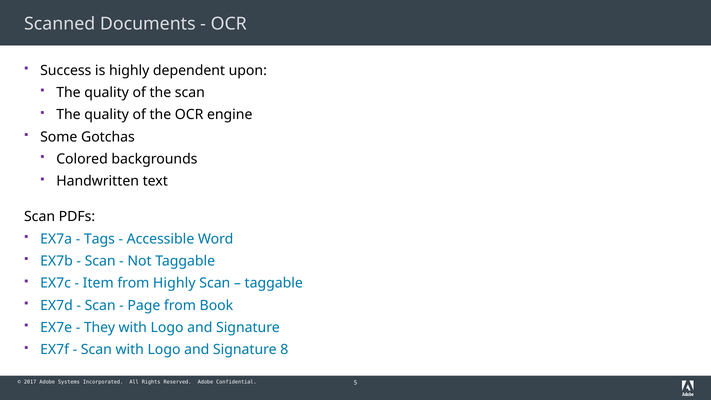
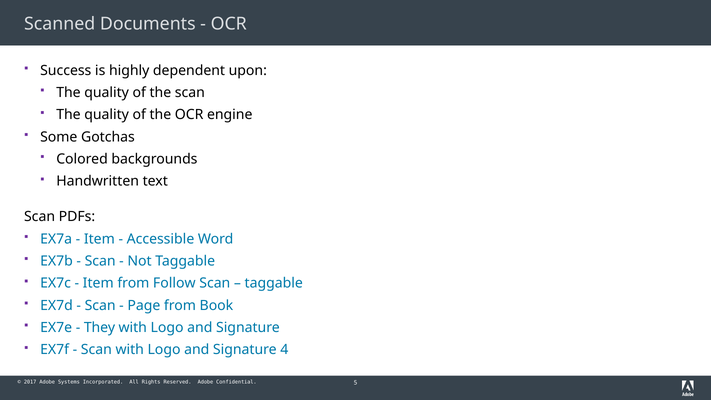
Tags at (99, 239): Tags -> Item
from Highly: Highly -> Follow
8: 8 -> 4
